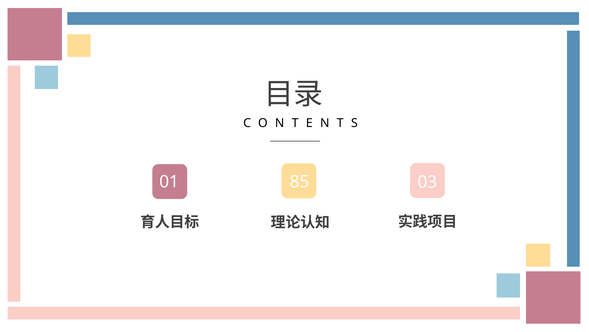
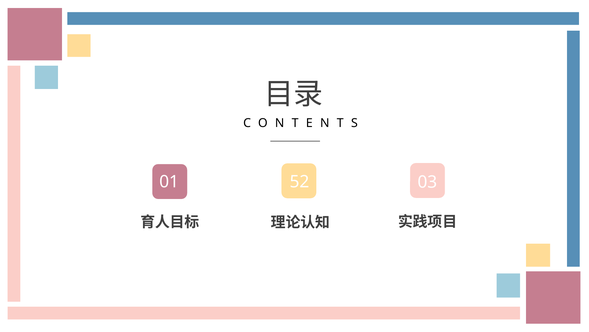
85: 85 -> 52
